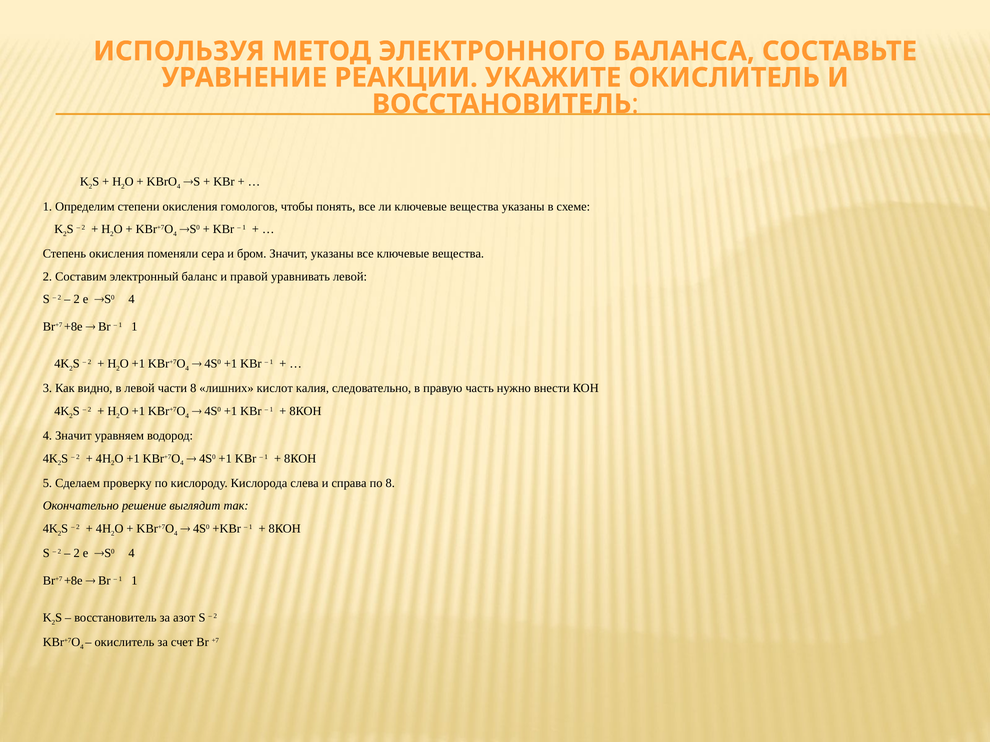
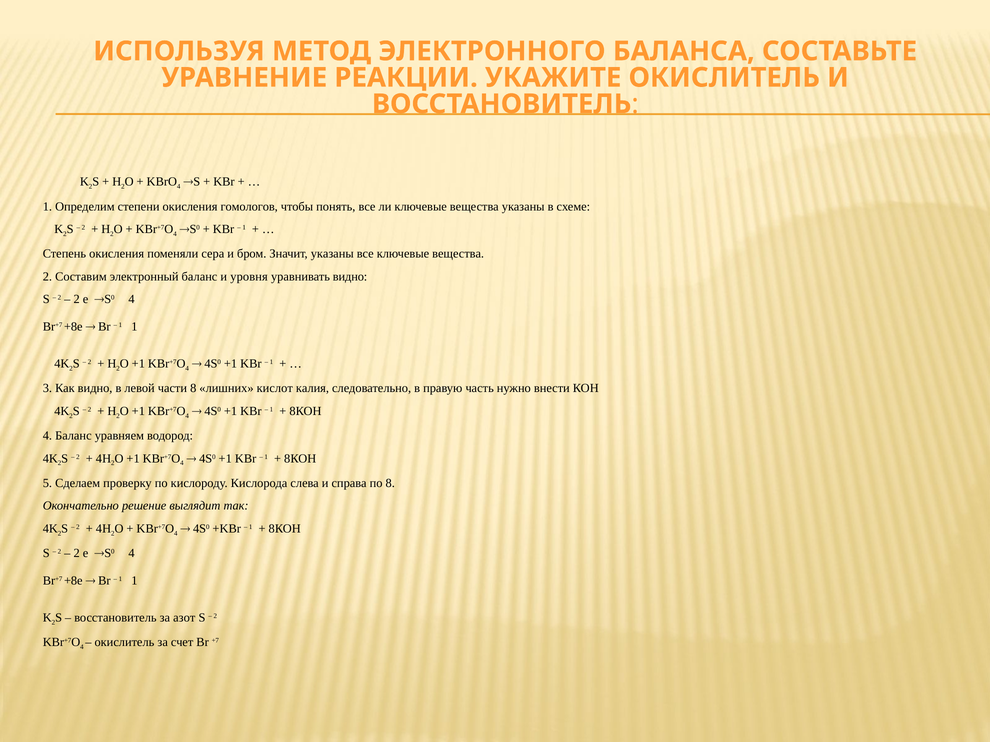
правой: правой -> уровня
уравнивать левой: левой -> видно
4 Значит: Значит -> Баланс
